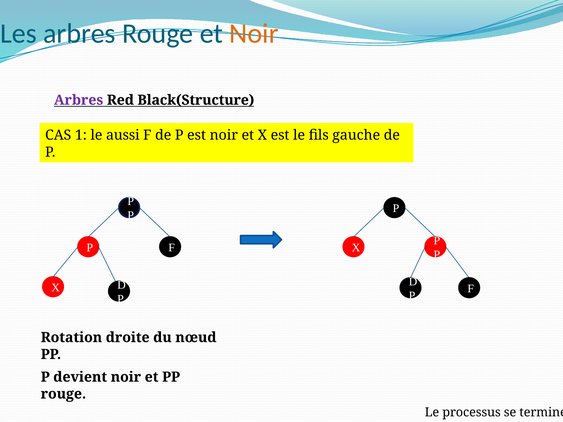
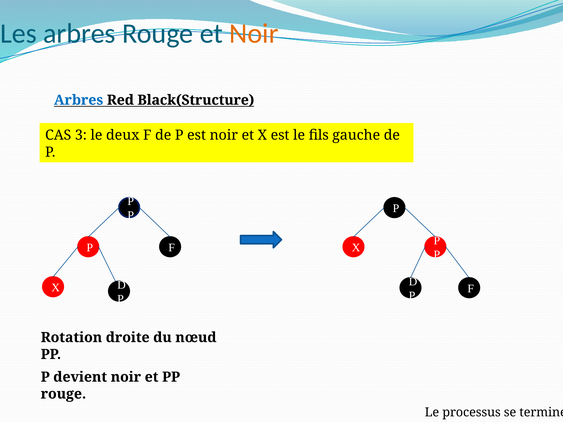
Arbres at (79, 100) colour: purple -> blue
1: 1 -> 3
aussi: aussi -> deux
